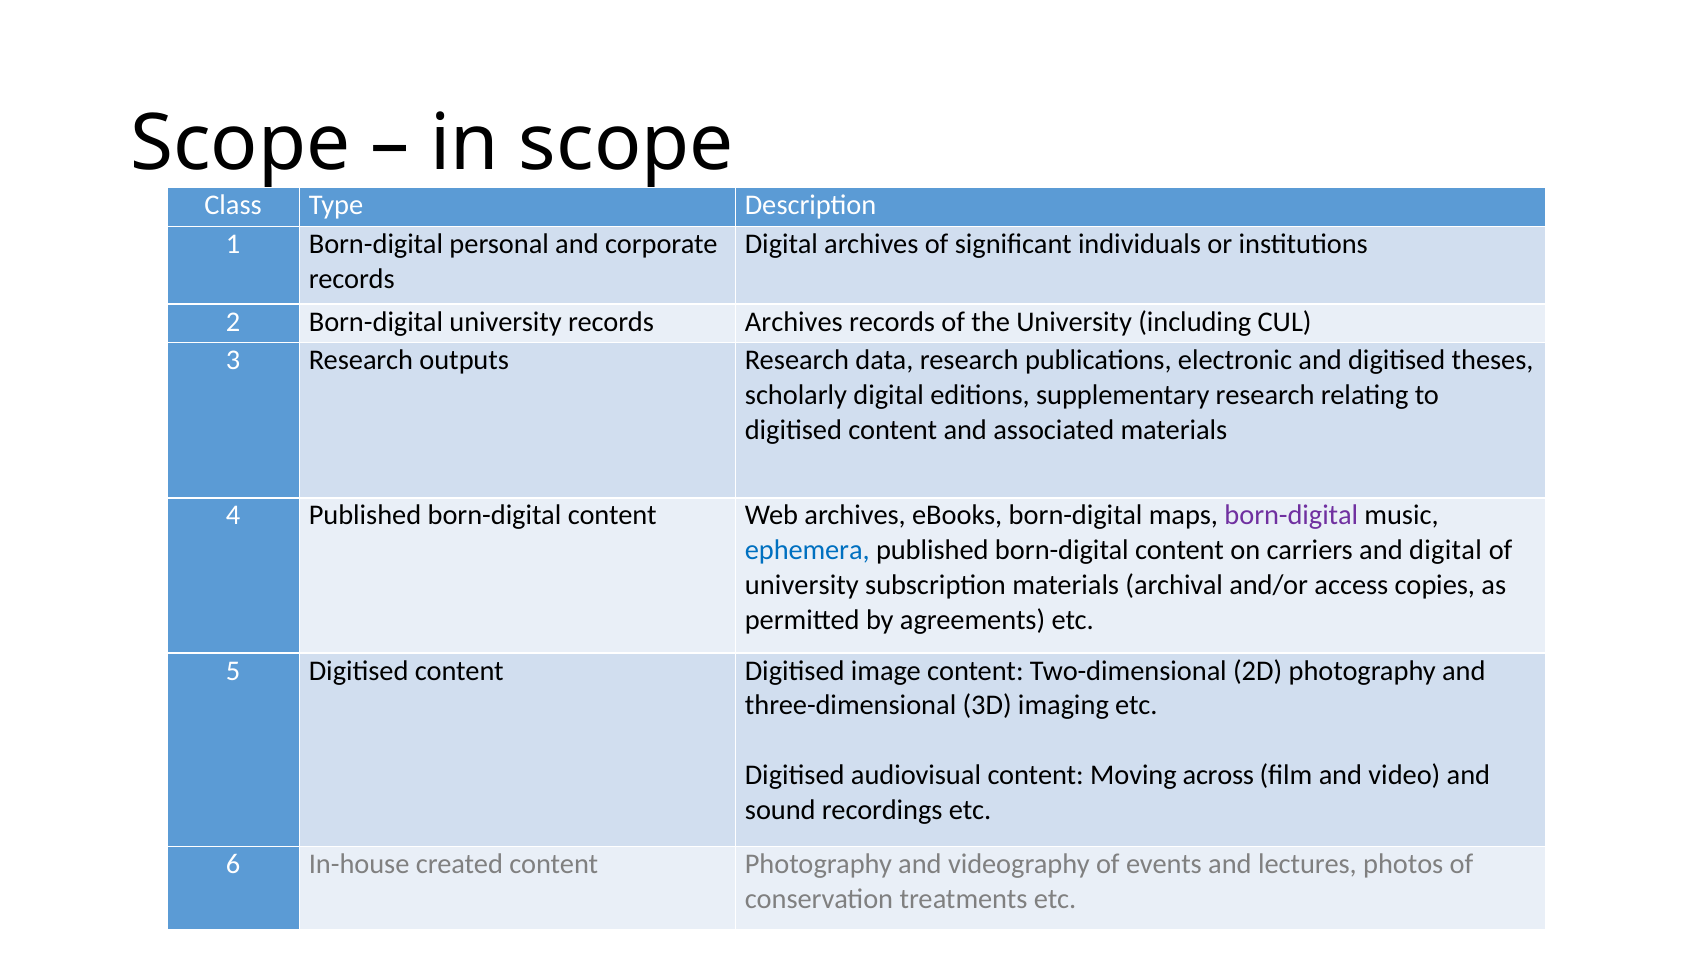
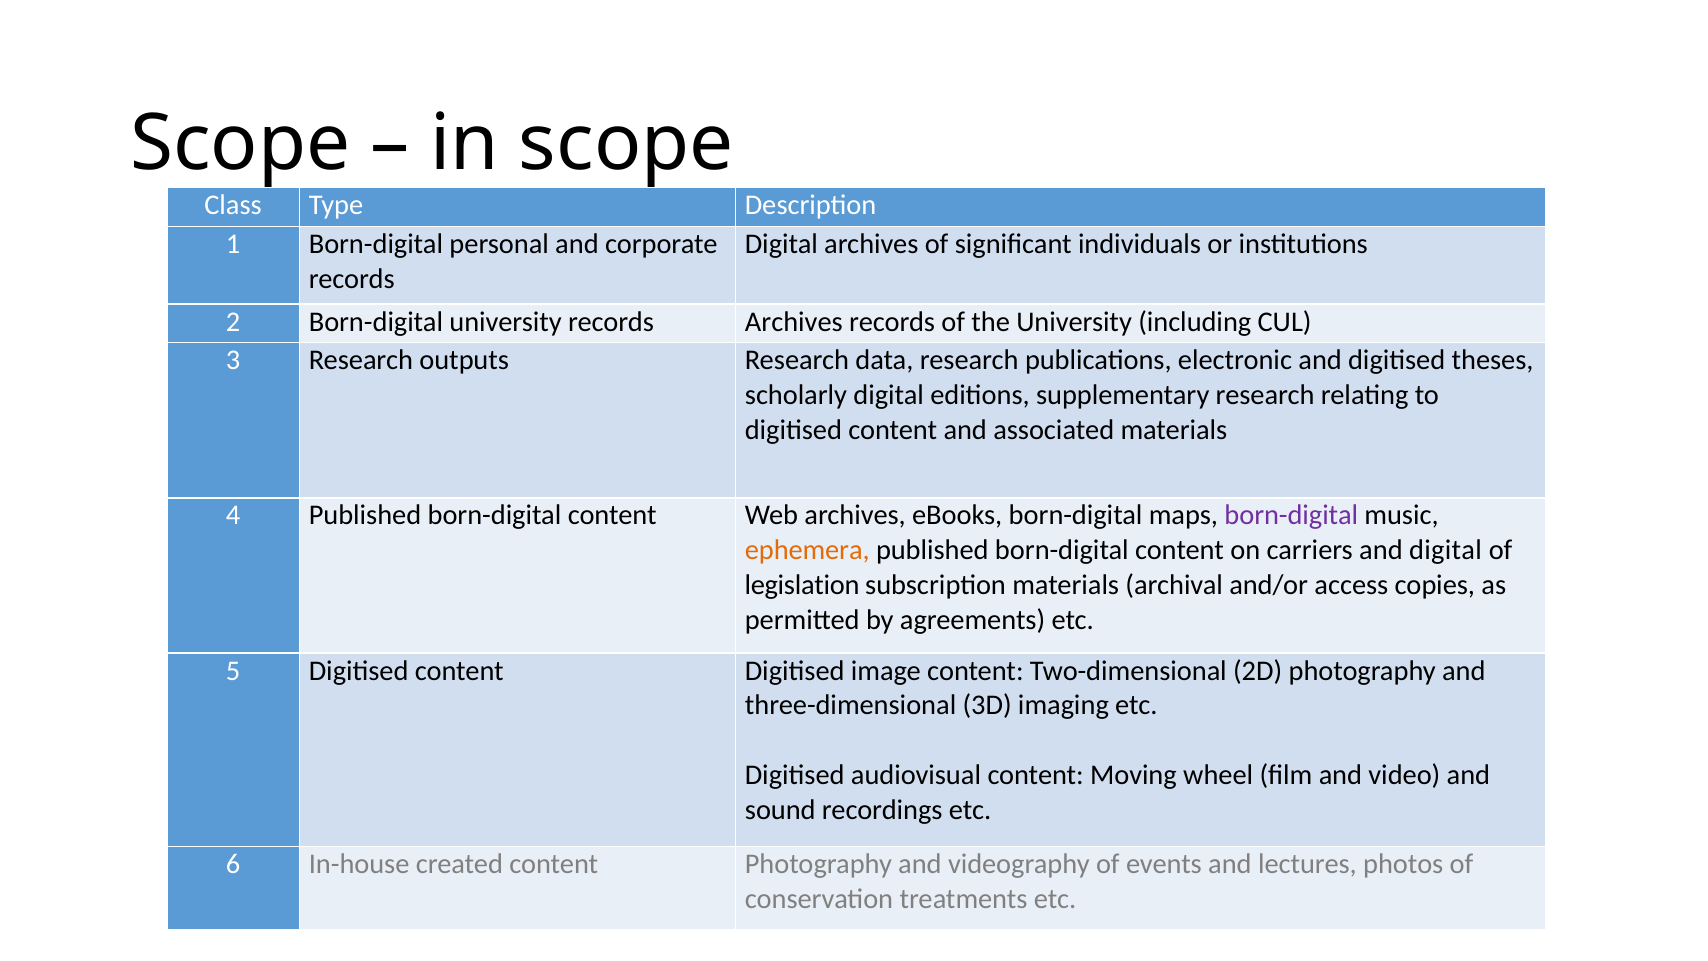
ephemera colour: blue -> orange
university at (802, 585): university -> legislation
across: across -> wheel
